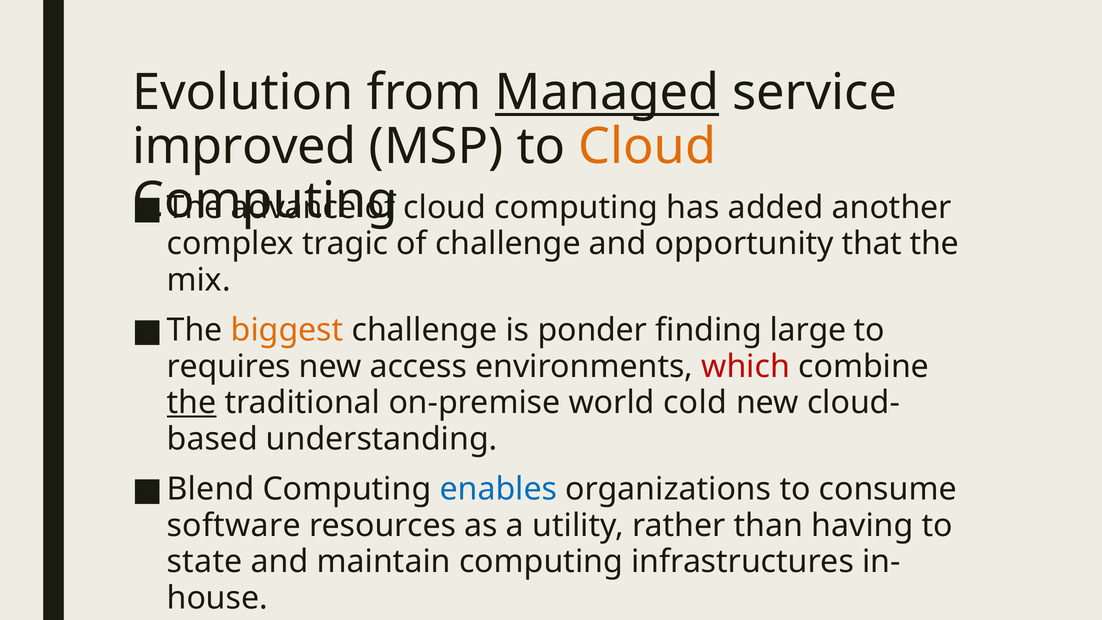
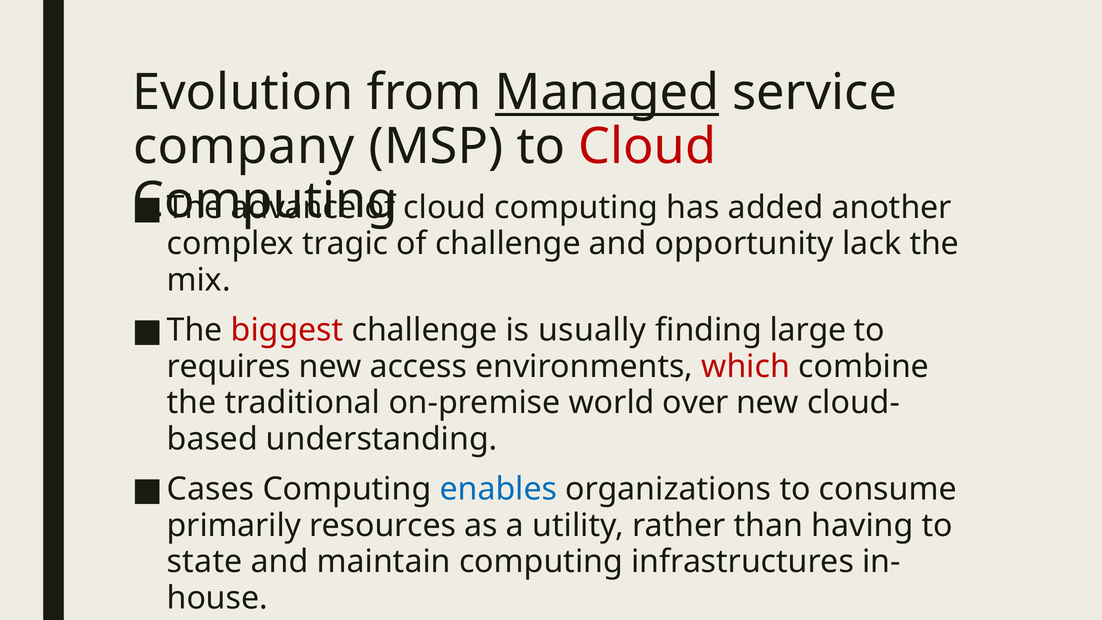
improved: improved -> company
Cloud at (647, 147) colour: orange -> red
that: that -> lack
biggest colour: orange -> red
ponder: ponder -> usually
the at (192, 403) underline: present -> none
cold: cold -> over
Blend: Blend -> Cases
software: software -> primarily
